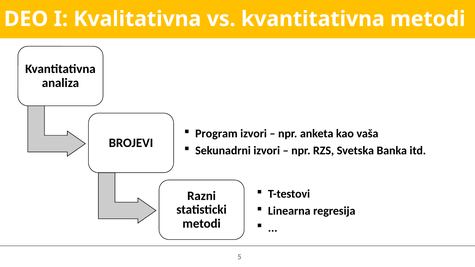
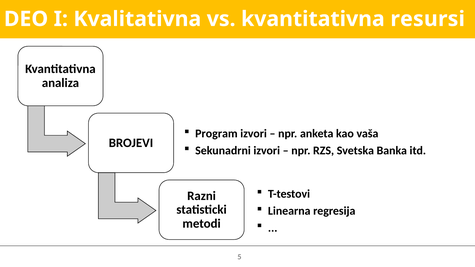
kvantitativna metodi: metodi -> resursi
